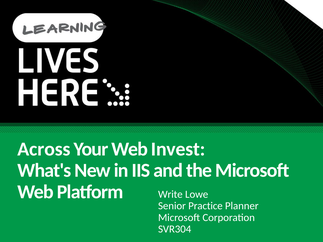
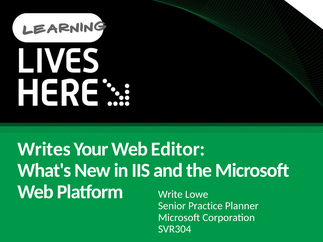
Across: Across -> Writes
Invest: Invest -> Editor
